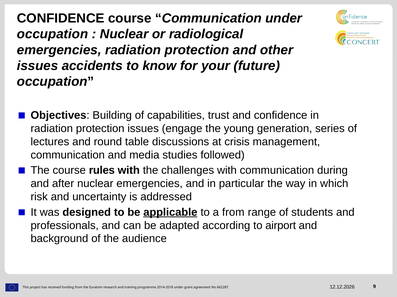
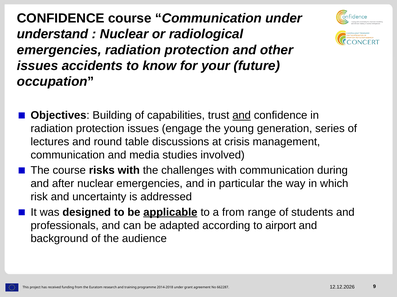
occupation at (53, 34): occupation -> understand
and at (242, 116) underline: none -> present
followed: followed -> involved
rules: rules -> risks
